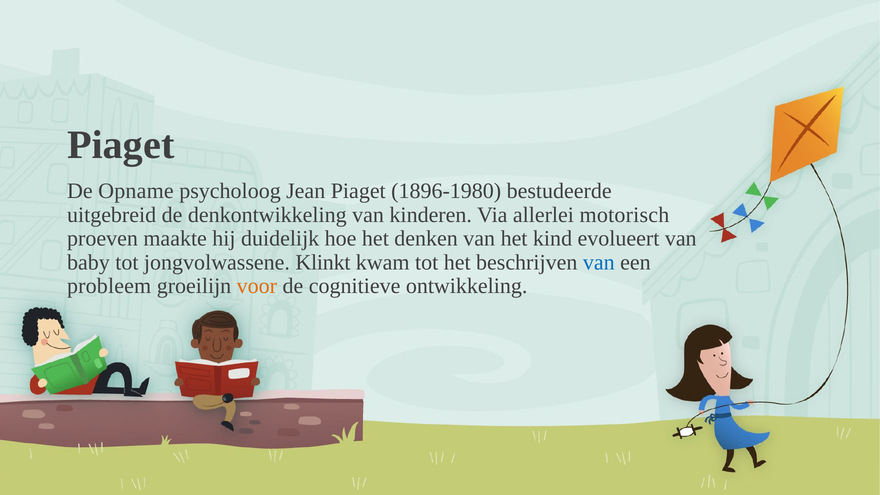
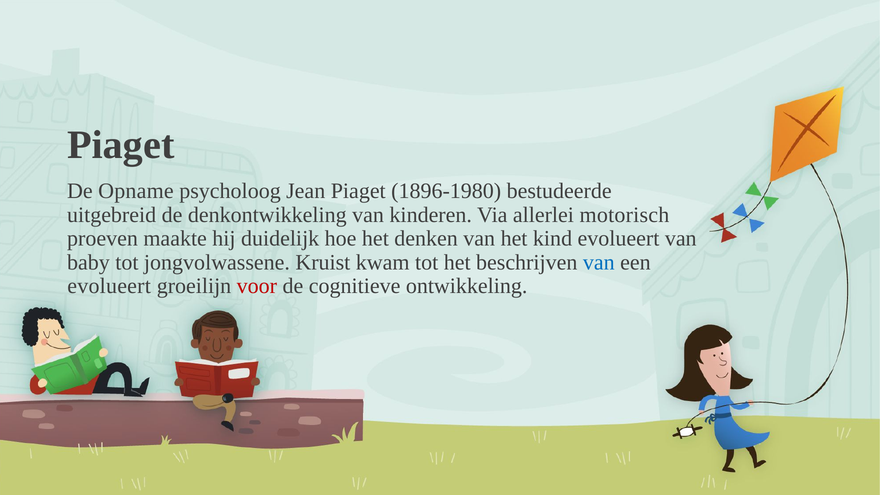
Klinkt: Klinkt -> Kruist
probleem at (109, 286): probleem -> evolueert
voor colour: orange -> red
